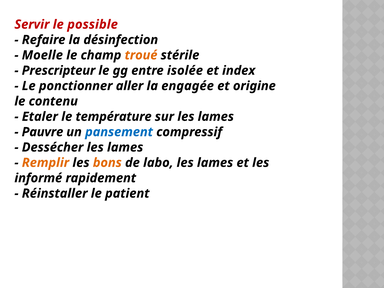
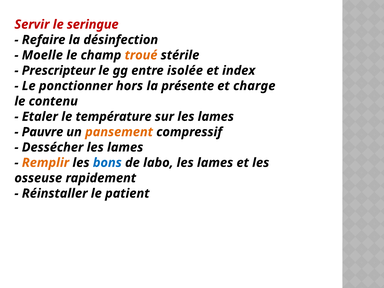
possible: possible -> seringue
aller: aller -> hors
engagée: engagée -> présente
origine: origine -> charge
pansement colour: blue -> orange
bons colour: orange -> blue
informé: informé -> osseuse
